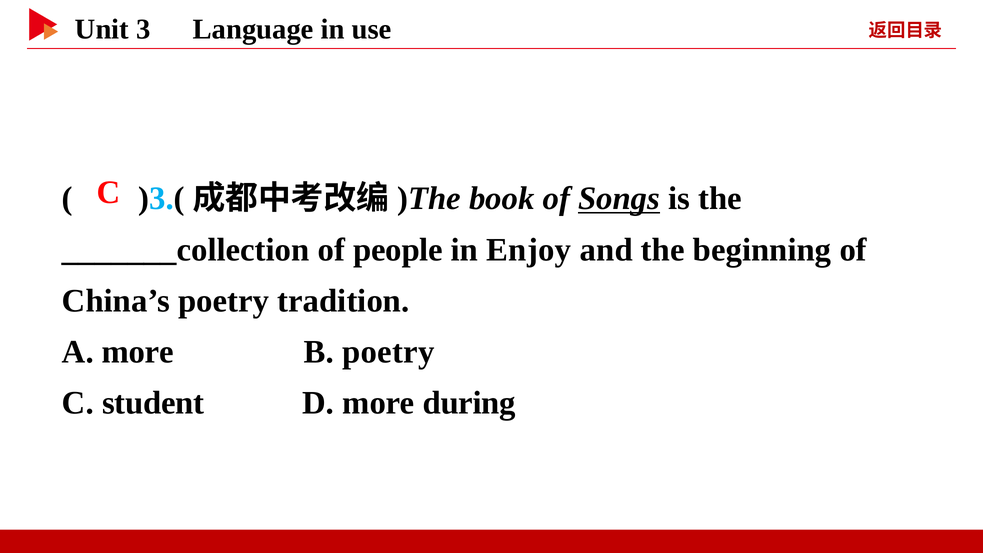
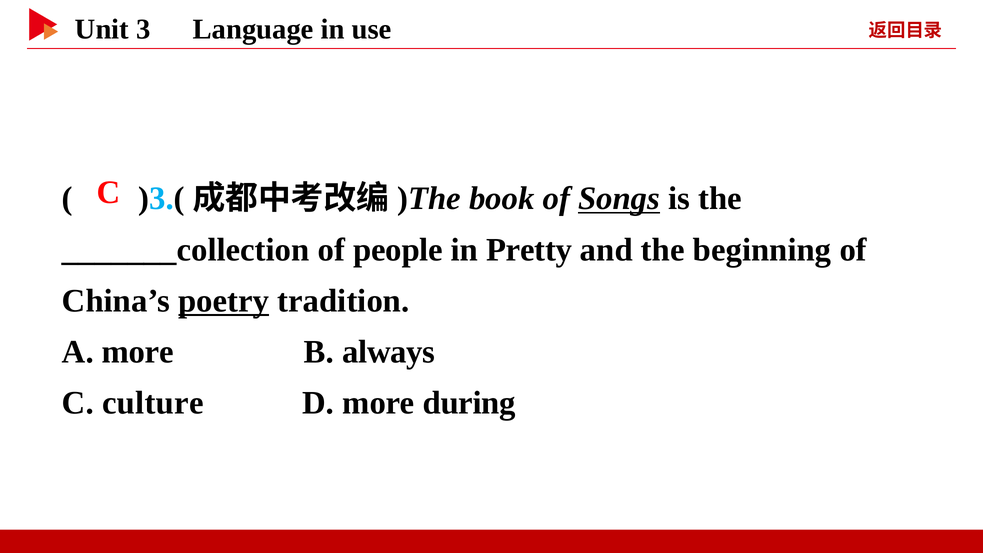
Enjoy: Enjoy -> Pretty
poetry at (224, 301) underline: none -> present
B poetry: poetry -> always
student: student -> culture
